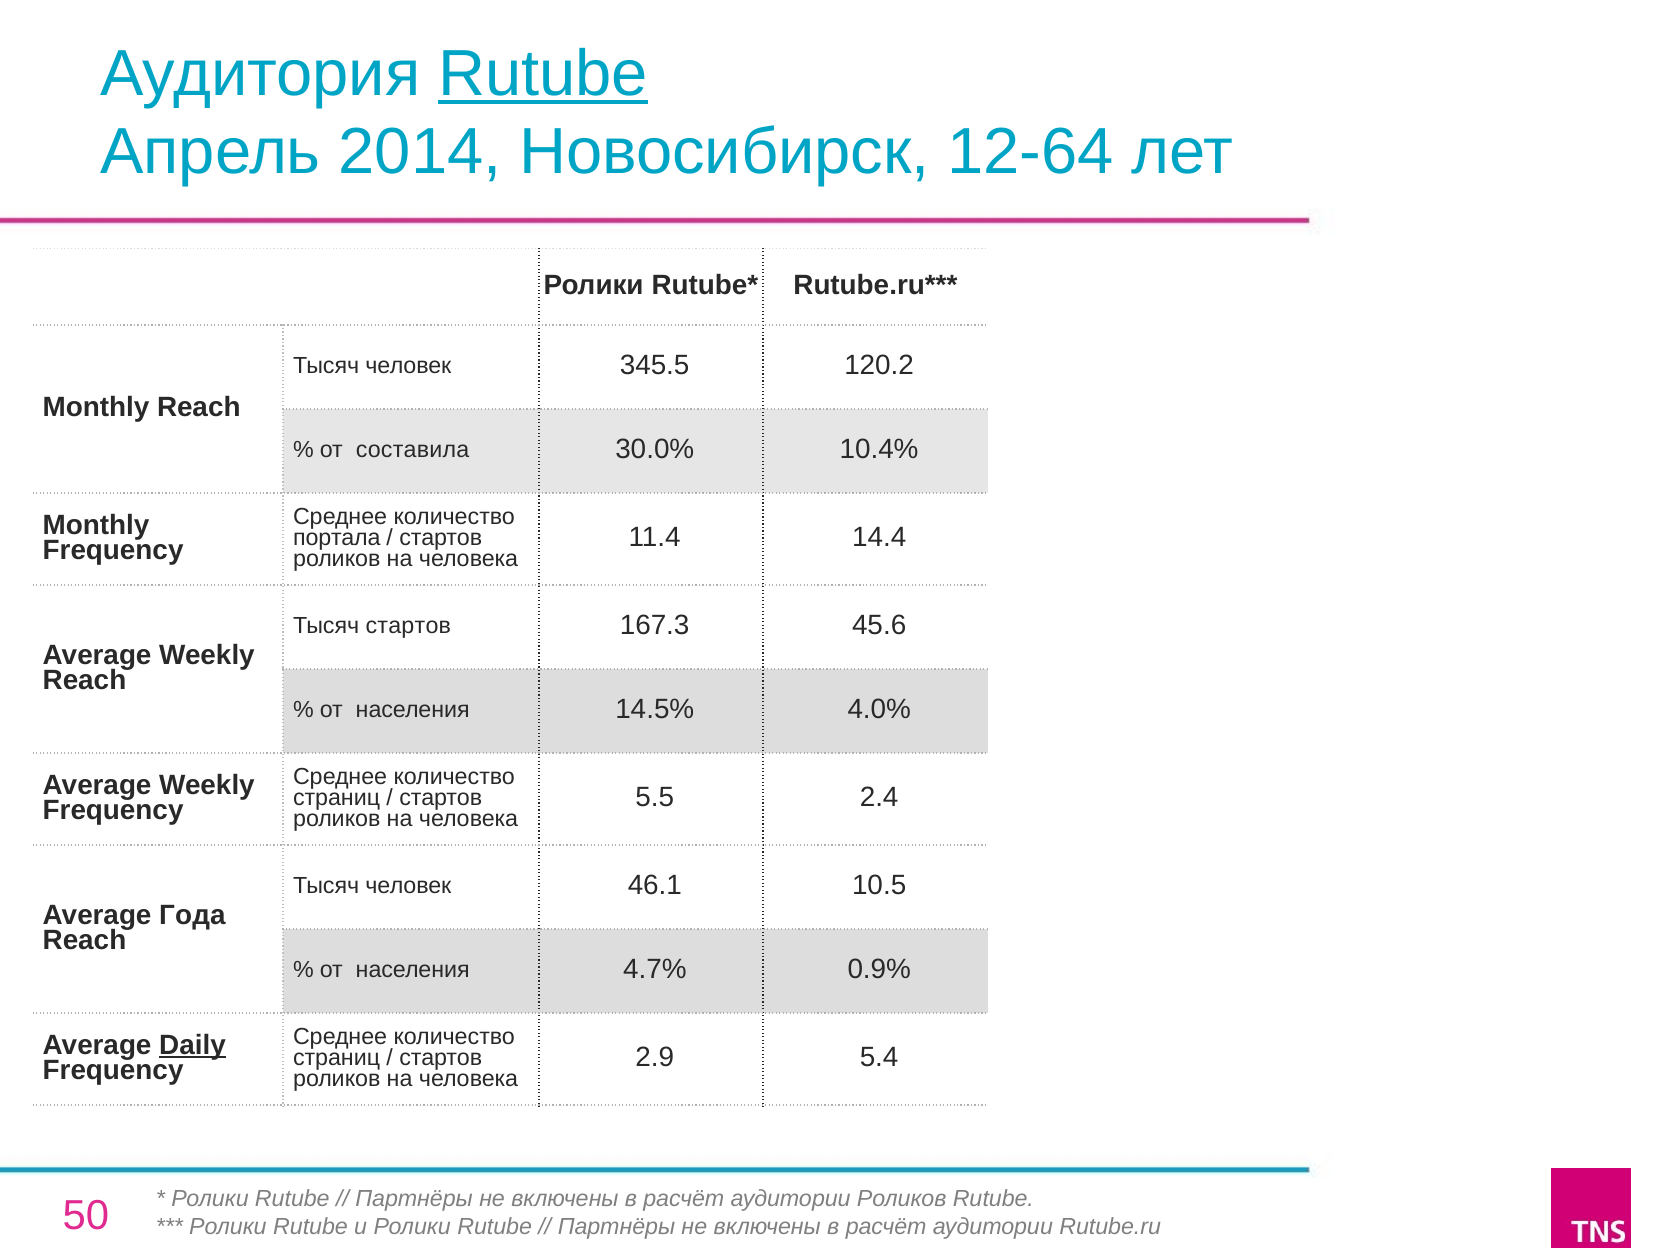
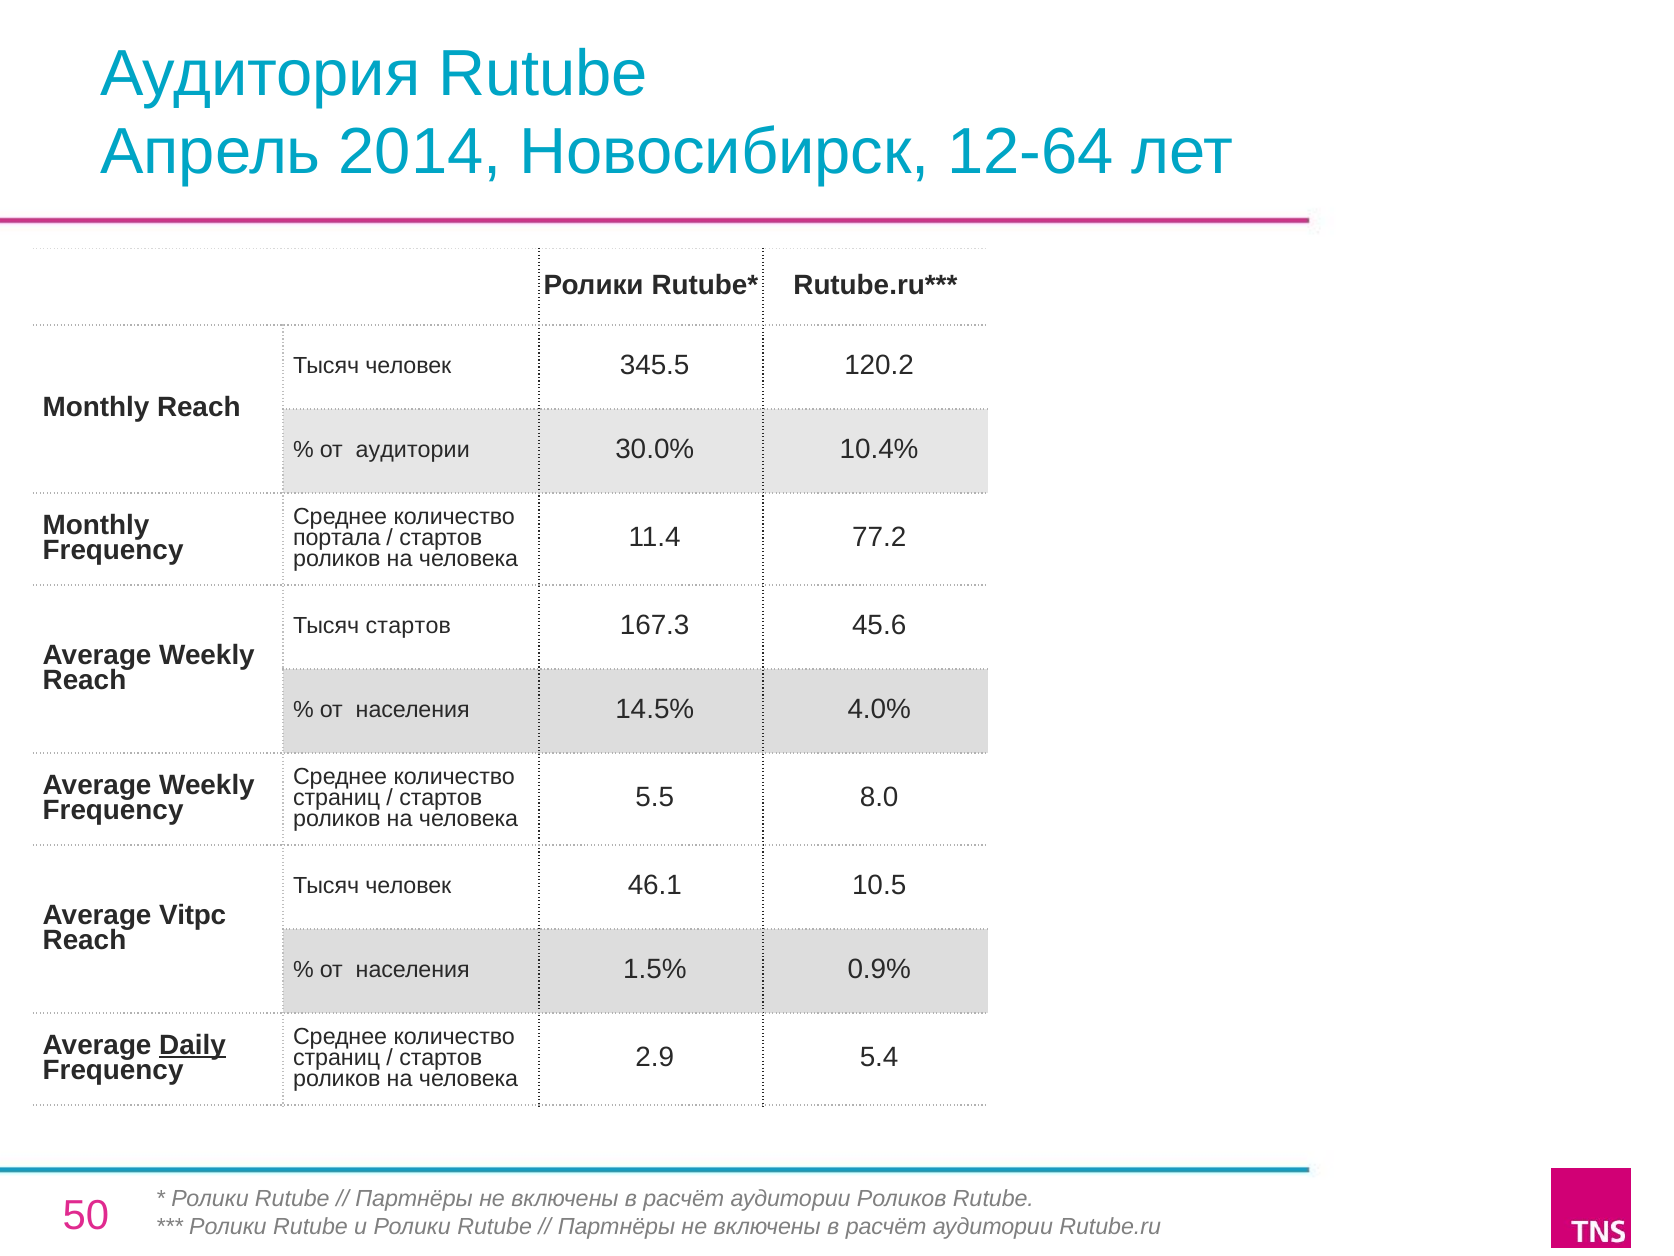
Rutube at (543, 74) underline: present -> none
от составила: составила -> аудитории
14.4: 14.4 -> 77.2
2.4: 2.4 -> 8.0
Года: Года -> Vitpc
4.7%: 4.7% -> 1.5%
